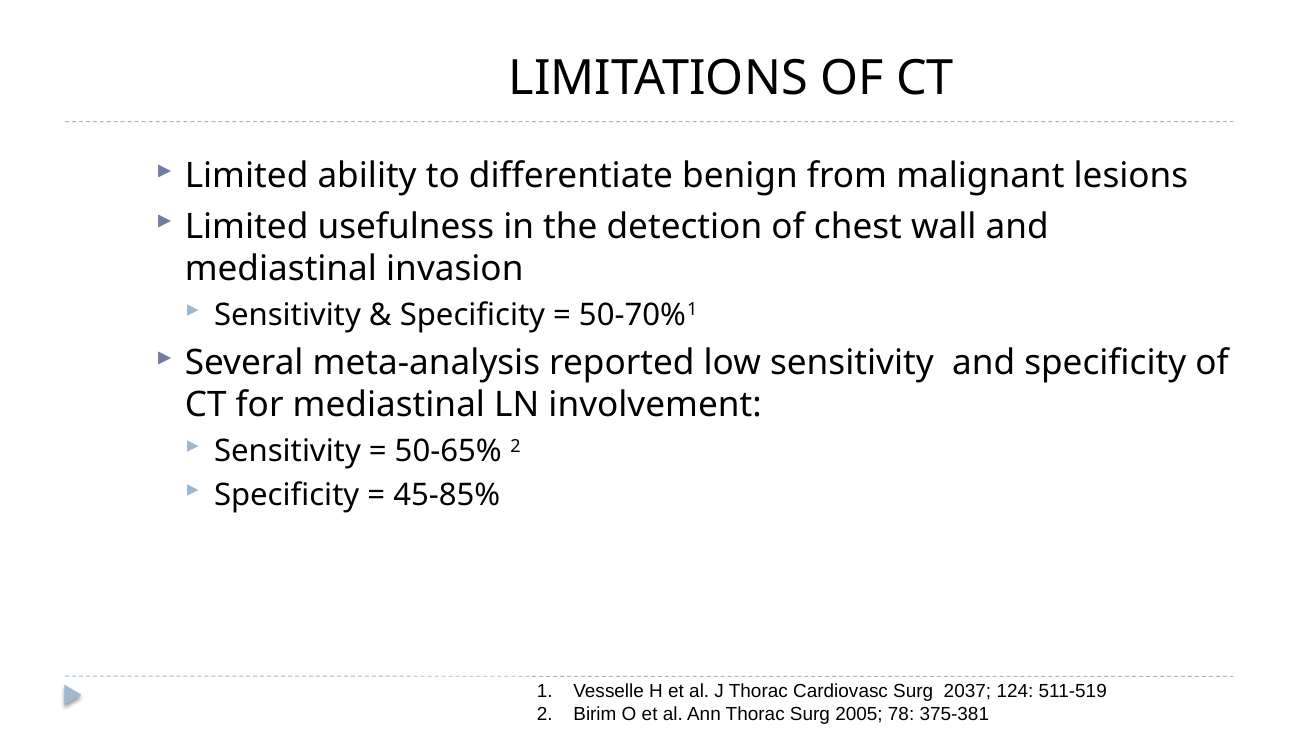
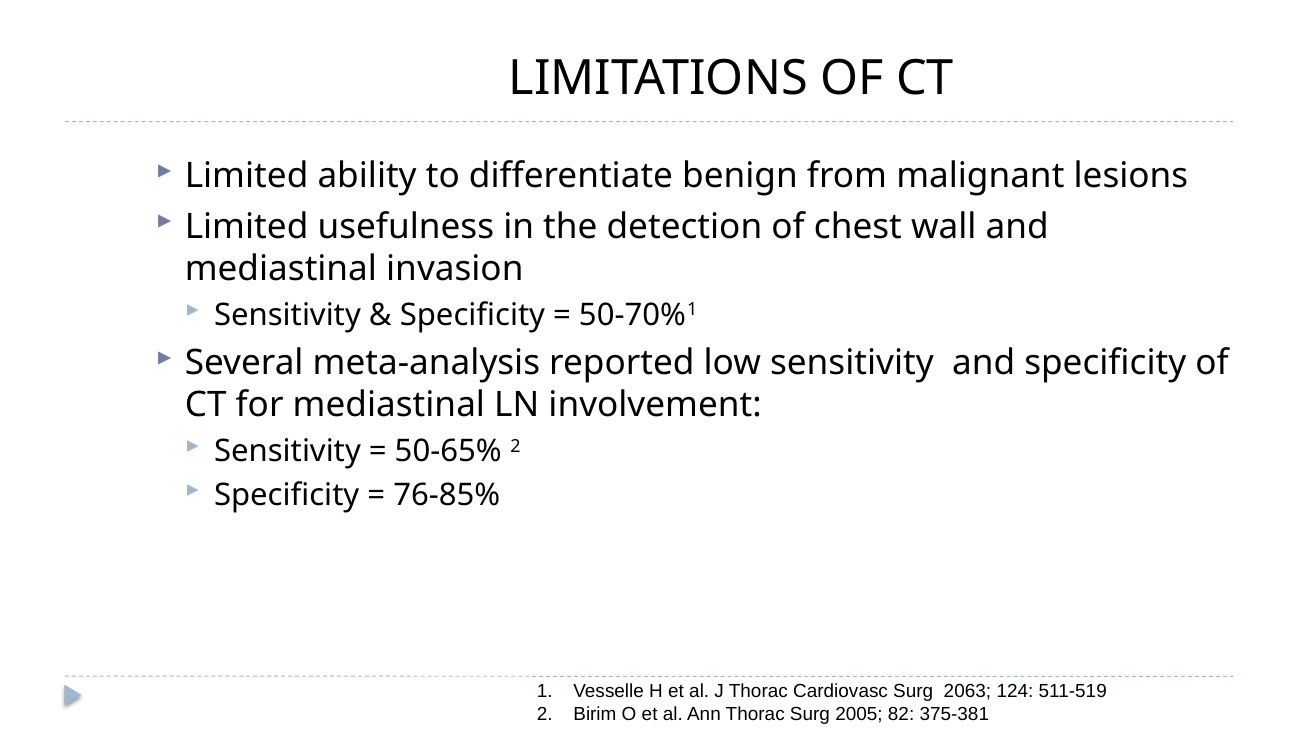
45-85%: 45-85% -> 76-85%
2037: 2037 -> 2063
78: 78 -> 82
